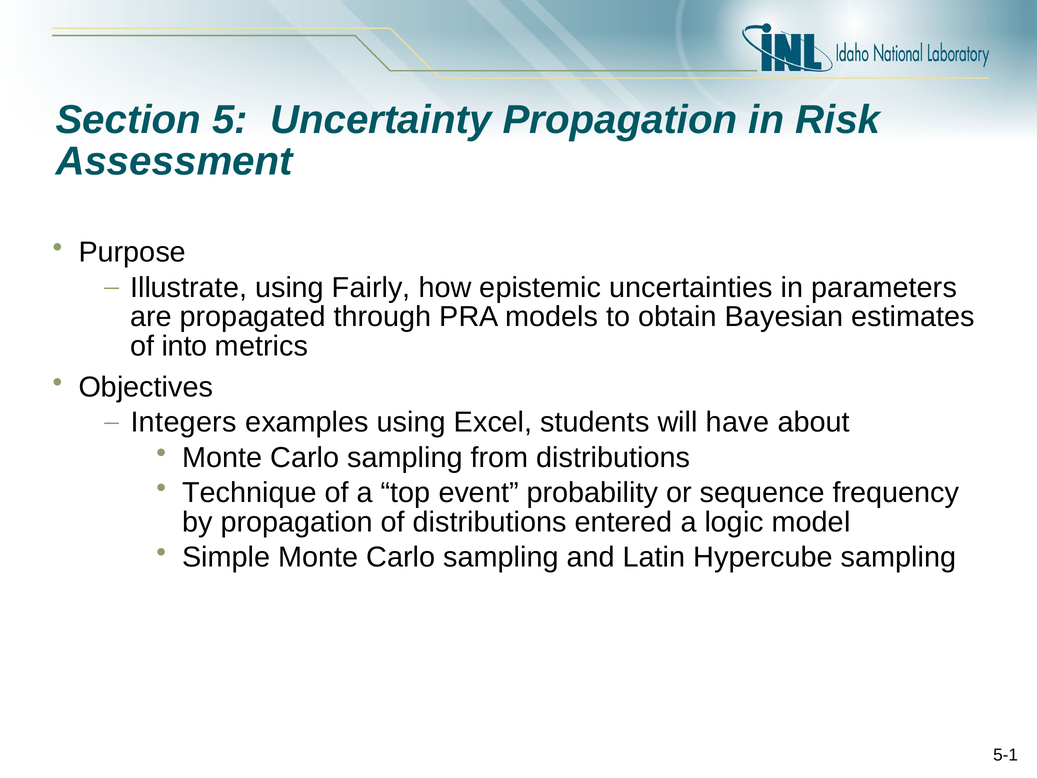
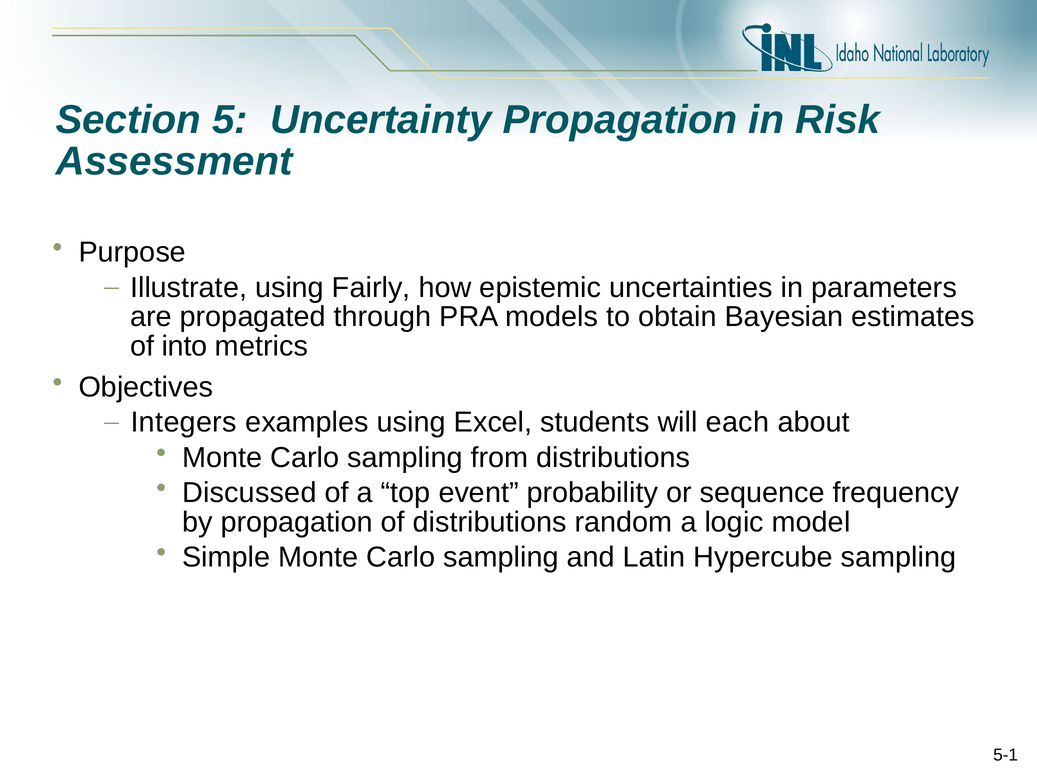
have: have -> each
Technique: Technique -> Discussed
entered: entered -> random
